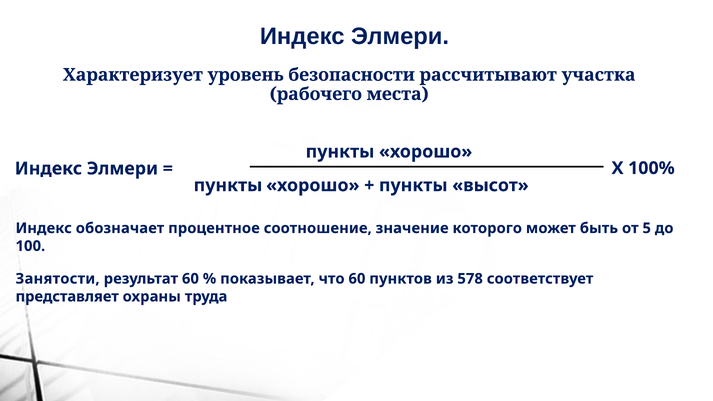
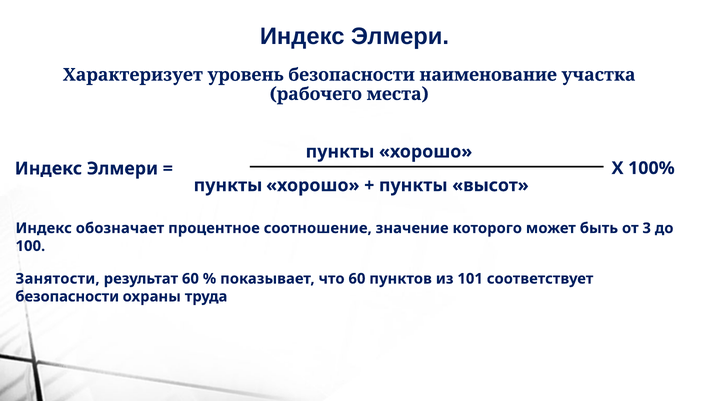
рассчитывают: рассчитывают -> наименование
5: 5 -> 3
578: 578 -> 101
представляет at (67, 297): представляет -> безопасности
